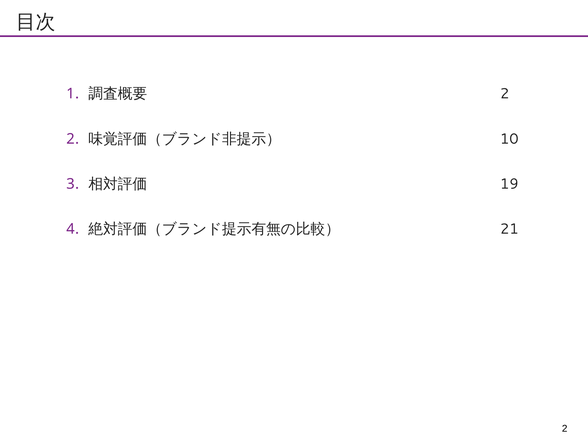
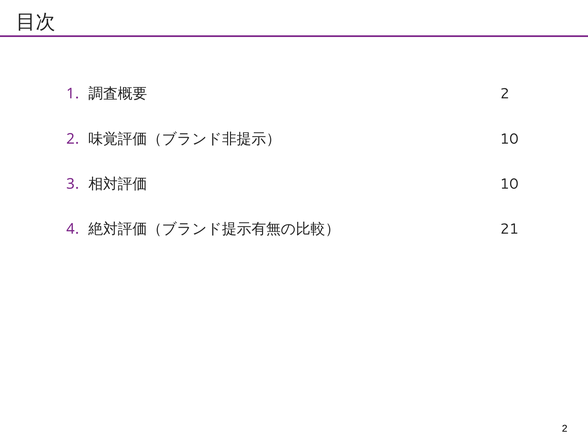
19 at (509, 184): 19 -> 10
